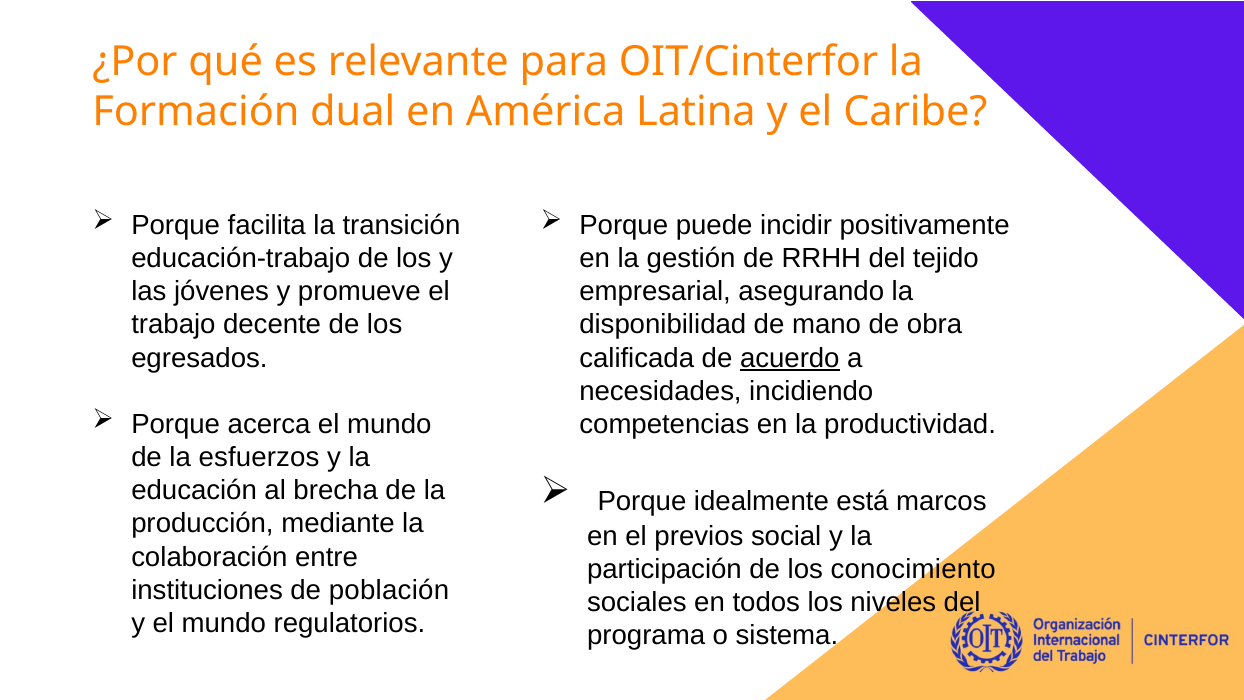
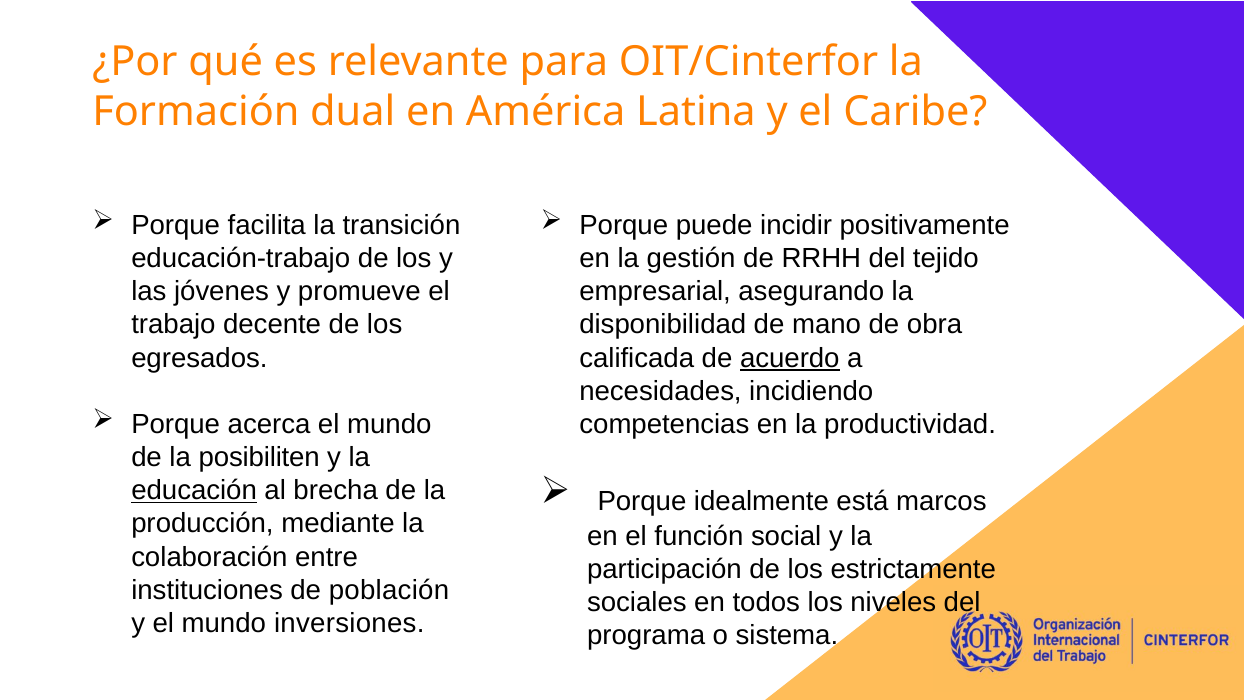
esfuerzos: esfuerzos -> posibiliten
educación underline: none -> present
previos: previos -> función
conocimiento: conocimiento -> estrictamente
regulatorios: regulatorios -> inversiones
